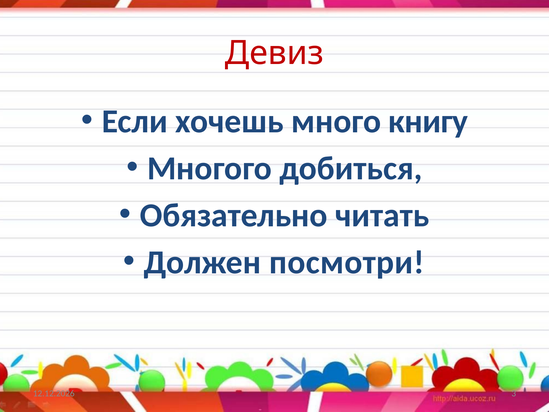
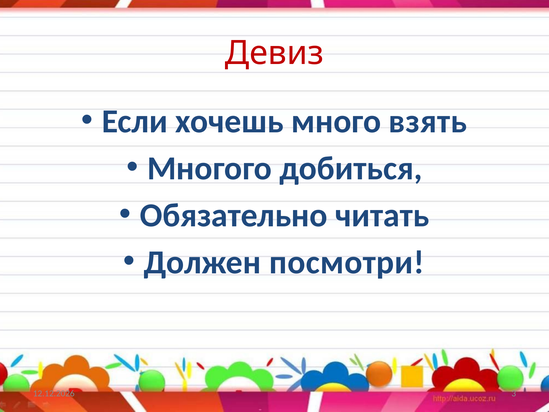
книгу: книгу -> взять
